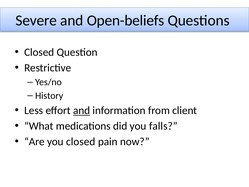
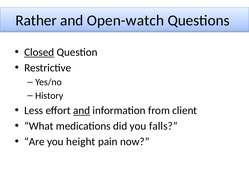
Severe: Severe -> Rather
Open-beliefs: Open-beliefs -> Open-watch
Closed at (39, 52) underline: none -> present
you closed: closed -> height
